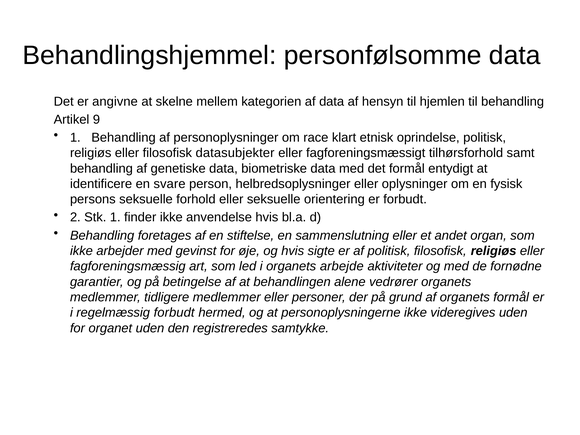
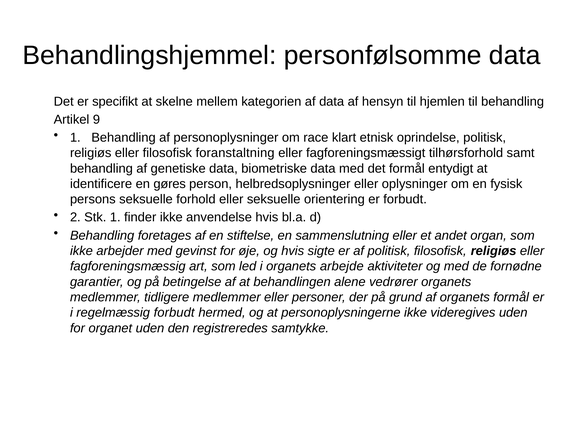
angivne: angivne -> specifikt
datasubjekter: datasubjekter -> foranstaltning
svare: svare -> gøres
